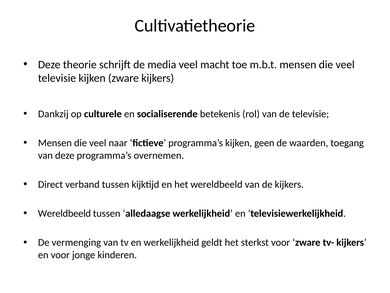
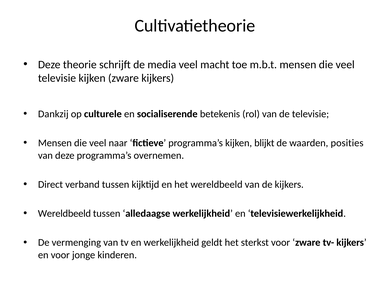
geen: geen -> blijkt
toegang: toegang -> posities
